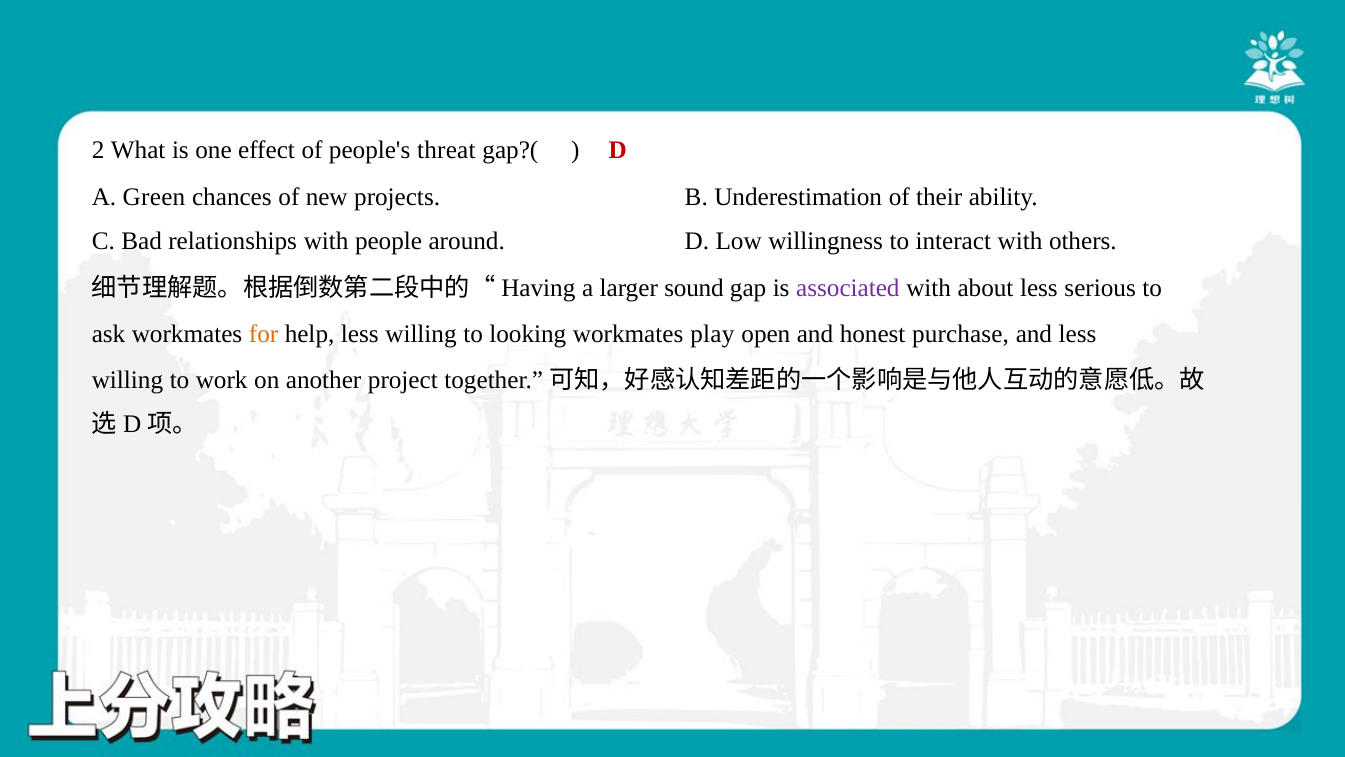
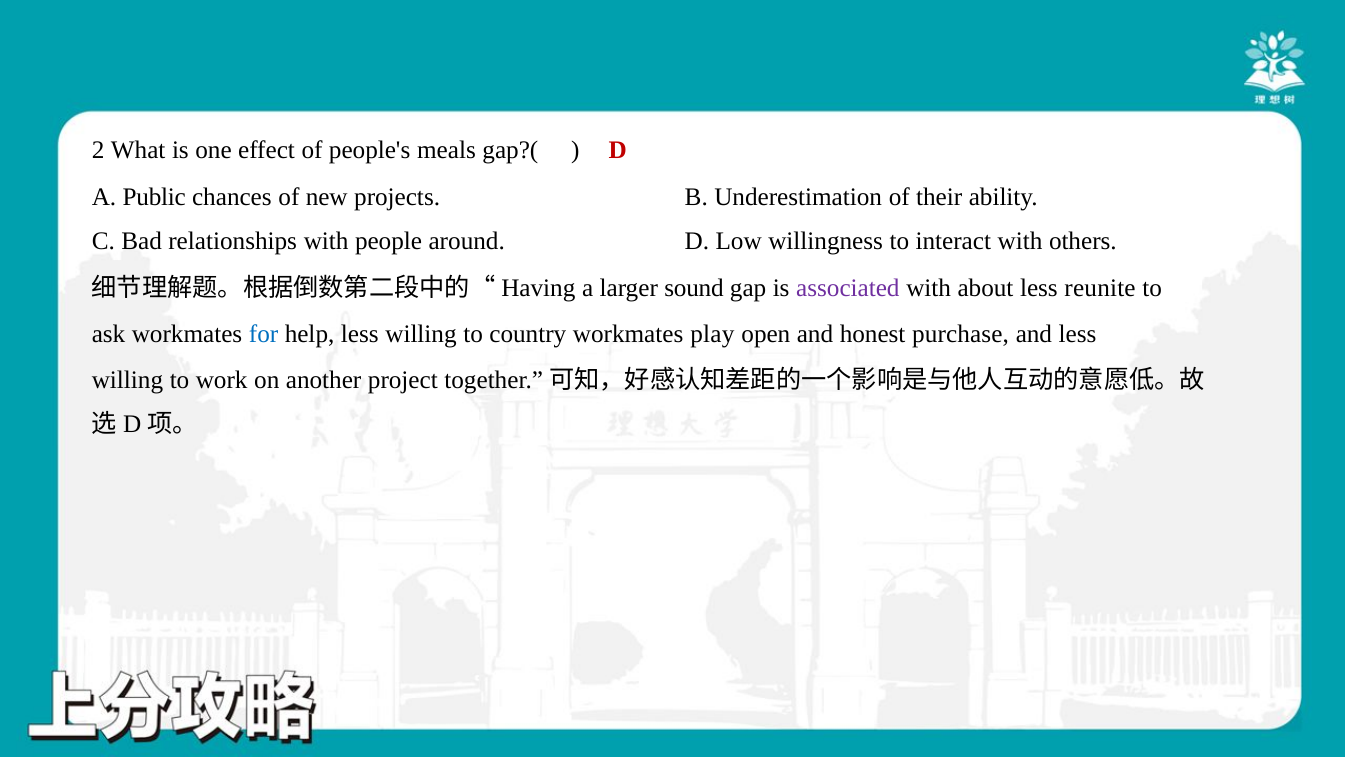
threat: threat -> meals
Green: Green -> Public
serious: serious -> reunite
for colour: orange -> blue
looking: looking -> country
